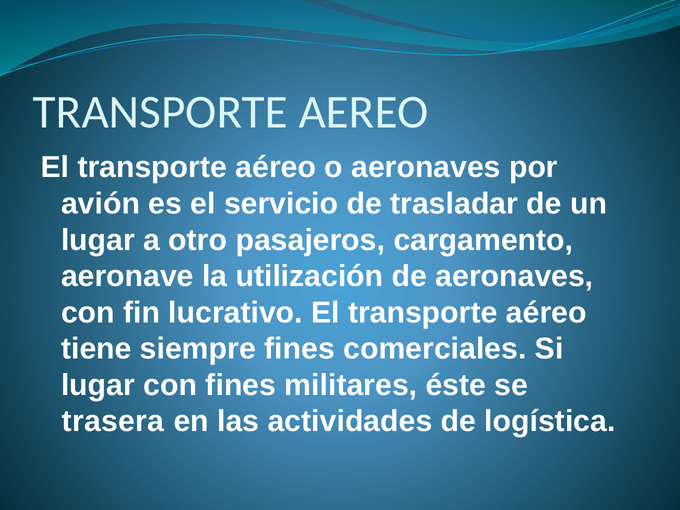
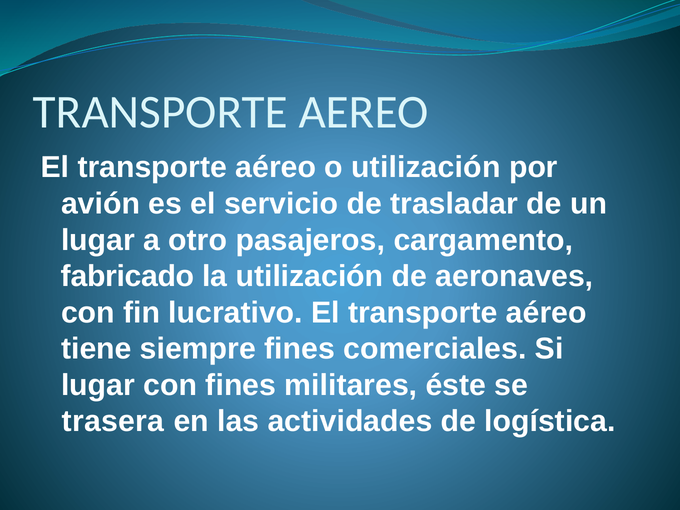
o aeronaves: aeronaves -> utilización
aeronave: aeronave -> fabricado
